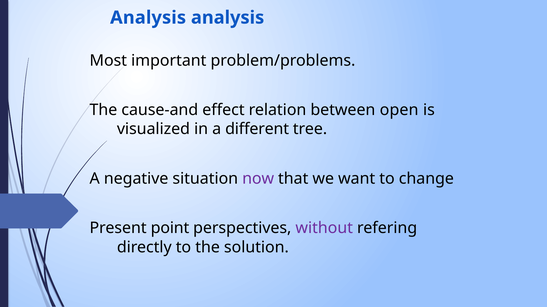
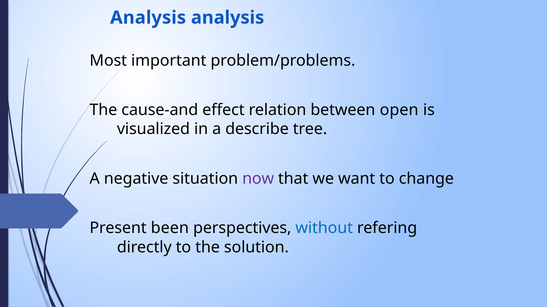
different: different -> describe
point: point -> been
without colour: purple -> blue
